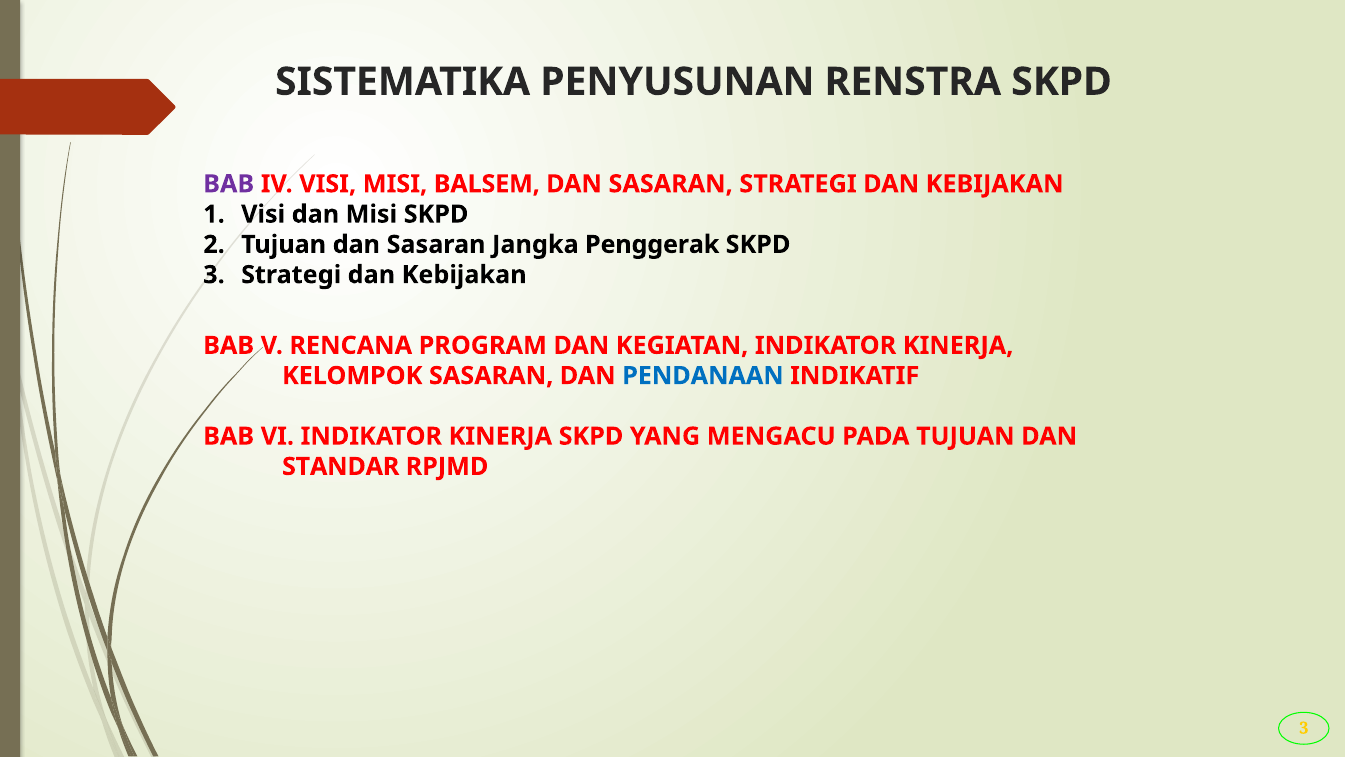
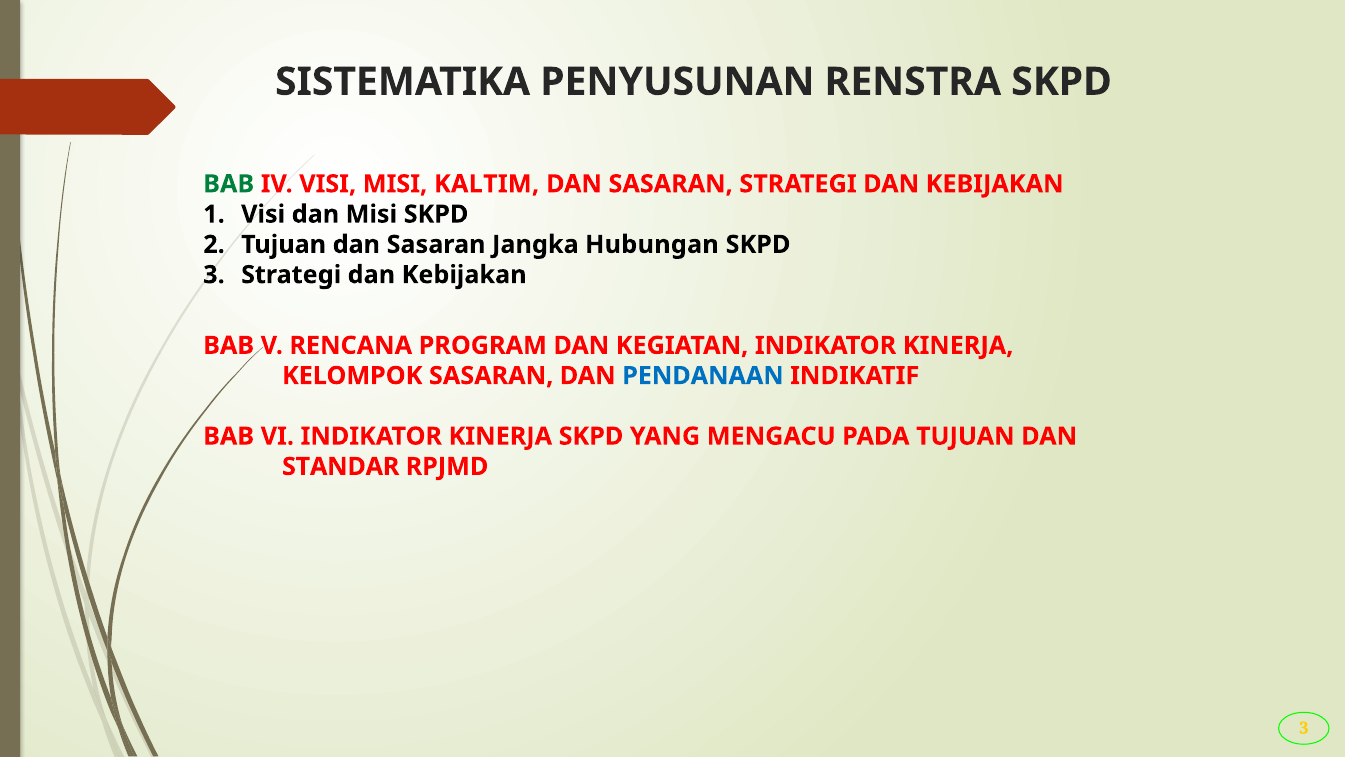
BAB at (229, 184) colour: purple -> green
BALSEM: BALSEM -> KALTIM
Penggerak: Penggerak -> Hubungan
